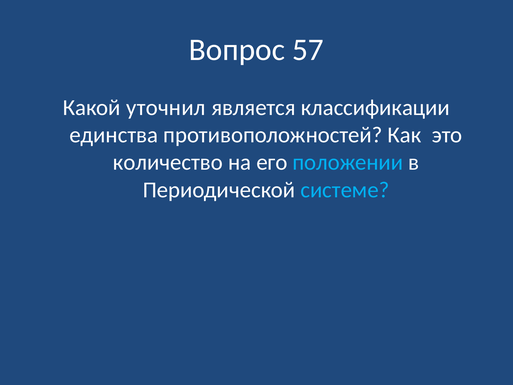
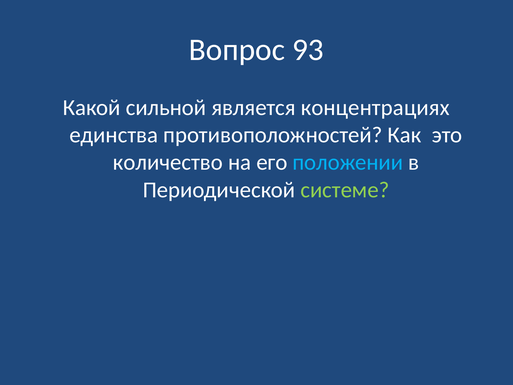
57: 57 -> 93
уточнил: уточнил -> сильной
классификации: классификации -> концентрациях
системе colour: light blue -> light green
